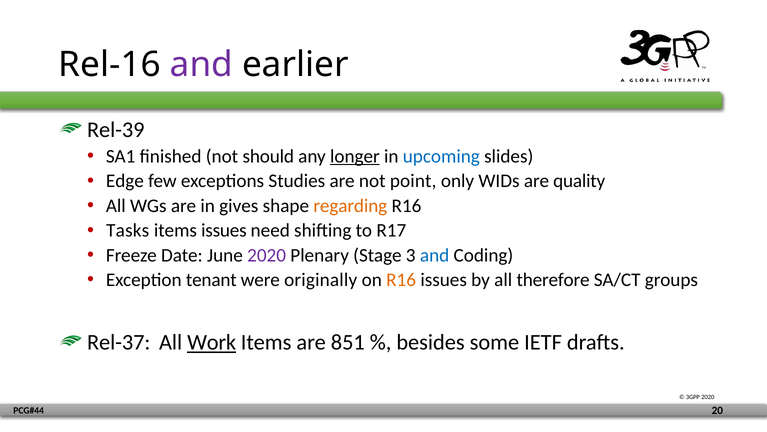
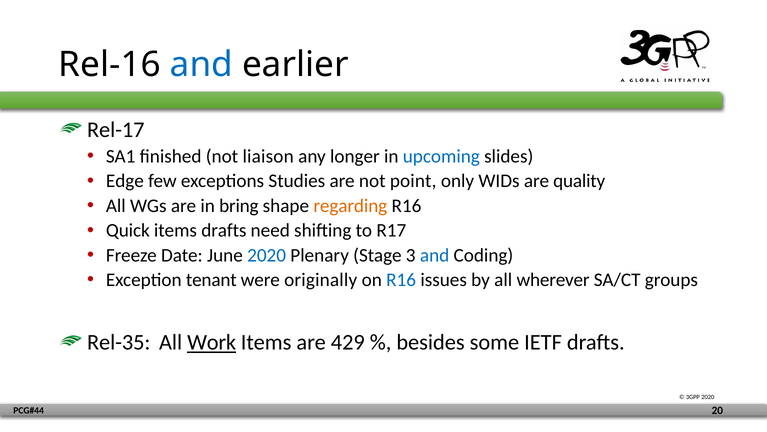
and at (201, 64) colour: purple -> blue
Rel-39: Rel-39 -> Rel-17
should: should -> liaison
longer underline: present -> none
gives: gives -> bring
Tasks: Tasks -> Quick
items issues: issues -> drafts
2020 at (267, 255) colour: purple -> blue
R16 at (401, 280) colour: orange -> blue
therefore: therefore -> wherever
Rel-37: Rel-37 -> Rel-35
851: 851 -> 429
